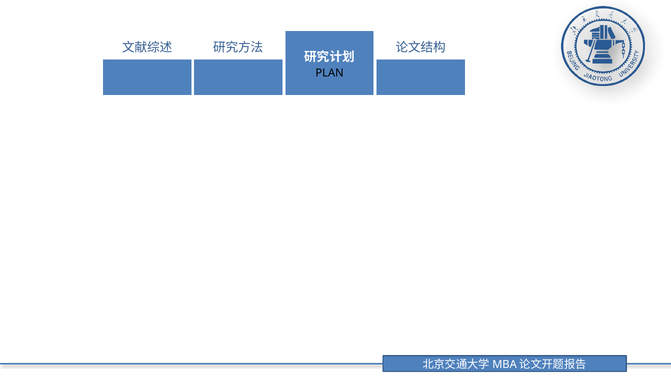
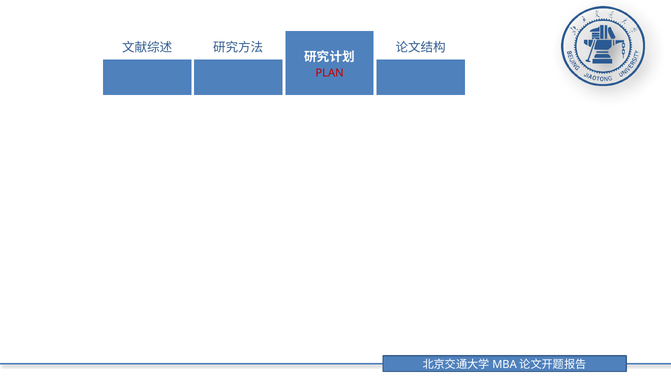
PLAN colour: black -> red
